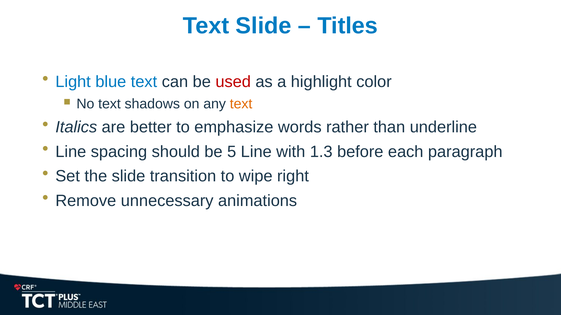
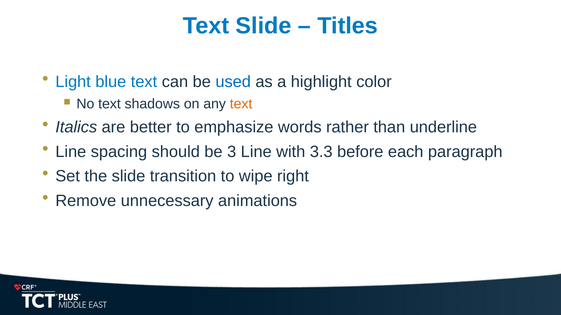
used colour: red -> blue
5: 5 -> 3
1.3: 1.3 -> 3.3
